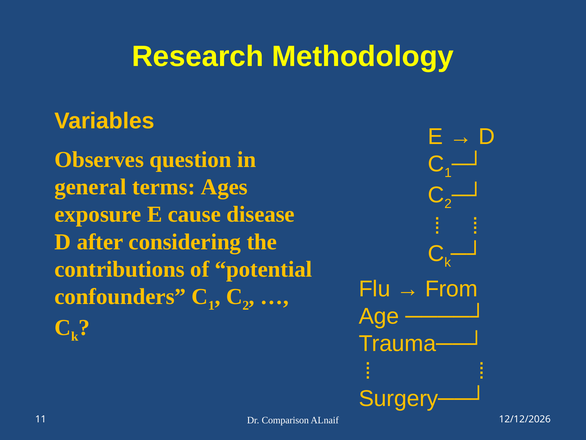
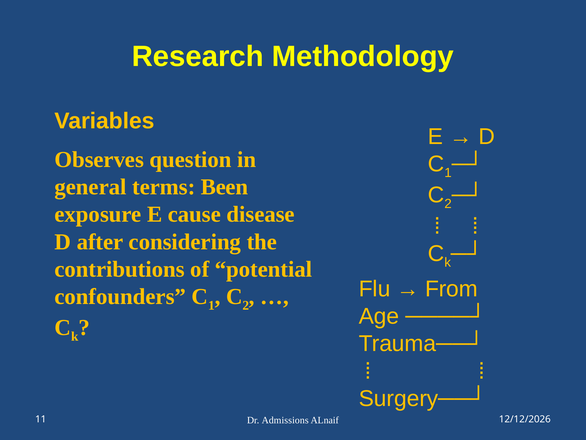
Ages: Ages -> Been
Comparison: Comparison -> Admissions
